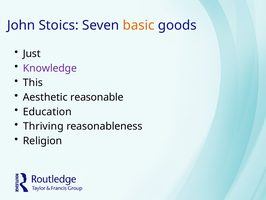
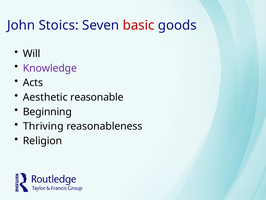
basic colour: orange -> red
Just: Just -> Will
This: This -> Acts
Education: Education -> Beginning
